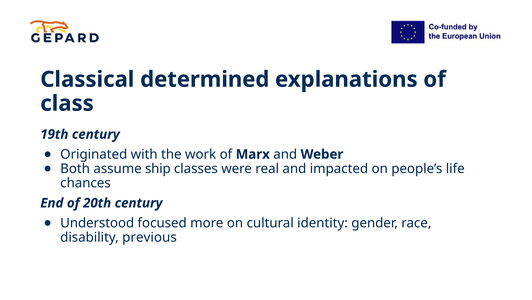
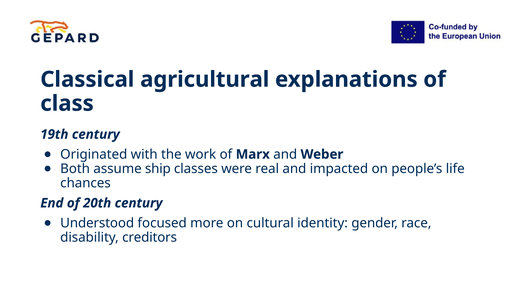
determined: determined -> agricultural
previous: previous -> creditors
